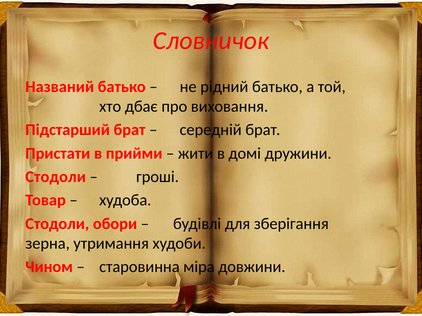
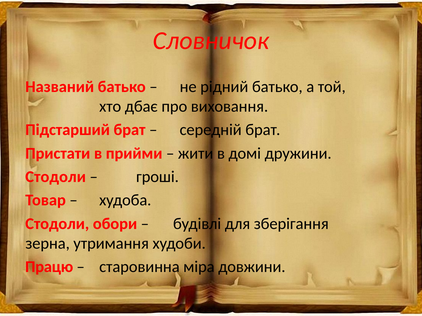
Чином: Чином -> Працю
